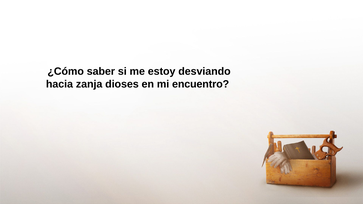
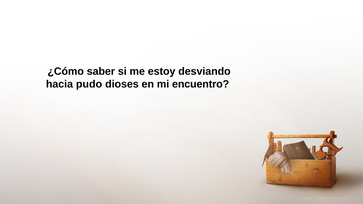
zanja: zanja -> pudo
